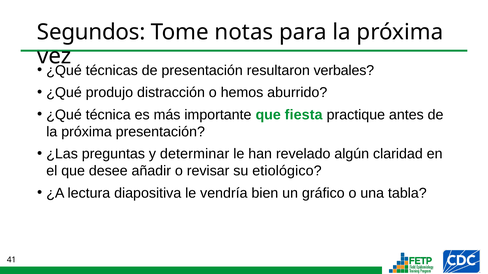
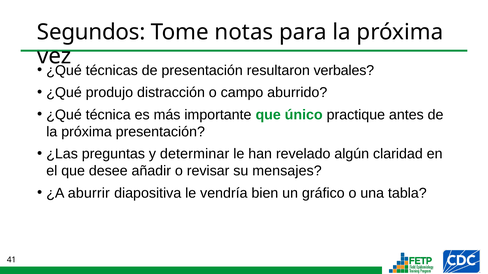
hemos: hemos -> campo
fiesta: fiesta -> único
etiológico: etiológico -> mensajes
lectura: lectura -> aburrir
